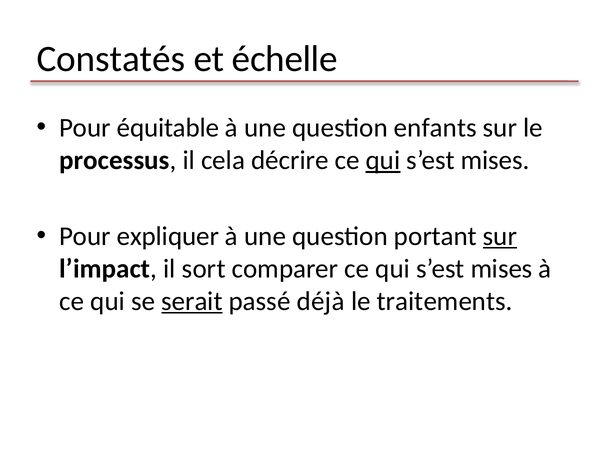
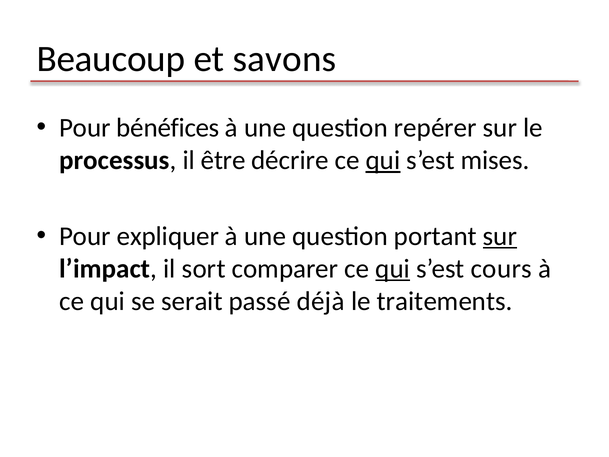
Constatés: Constatés -> Beaucoup
échelle: échelle -> savons
équitable: équitable -> bénéfices
enfants: enfants -> repérer
cela: cela -> être
qui at (393, 269) underline: none -> present
mises at (501, 269): mises -> cours
serait underline: present -> none
